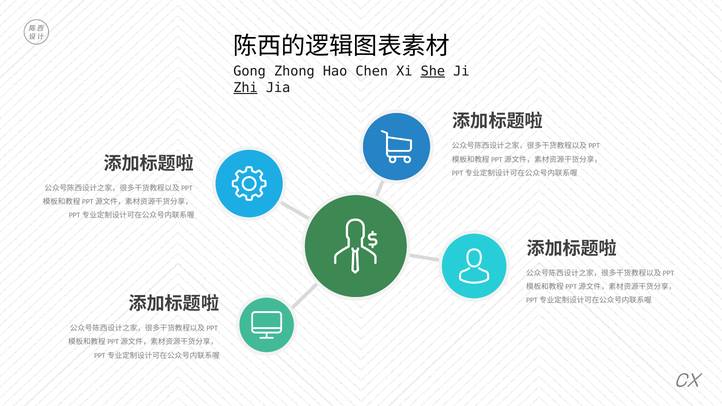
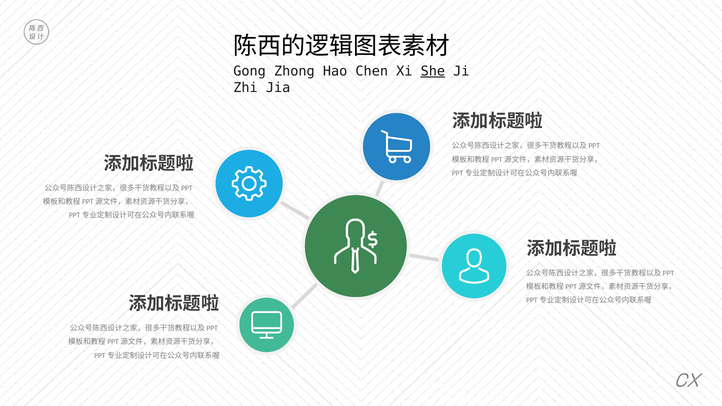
Zhi underline: present -> none
